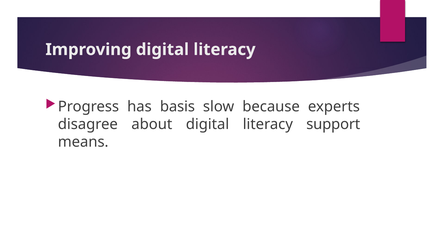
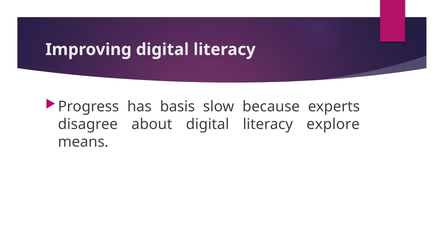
support: support -> explore
